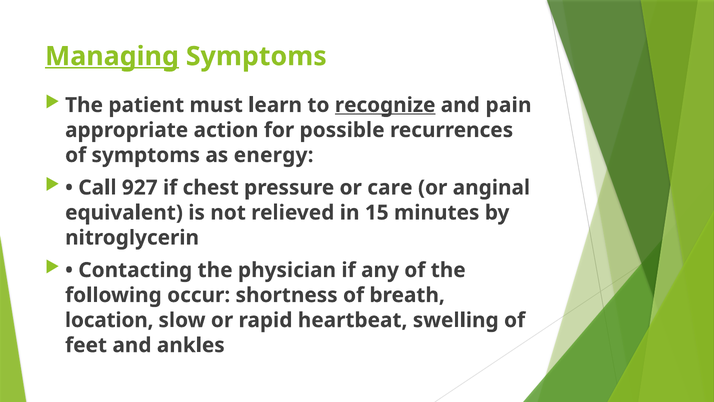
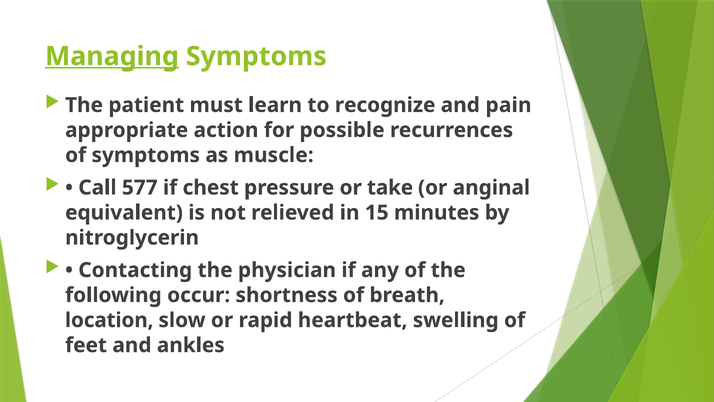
recognize underline: present -> none
energy: energy -> muscle
927: 927 -> 577
care: care -> take
